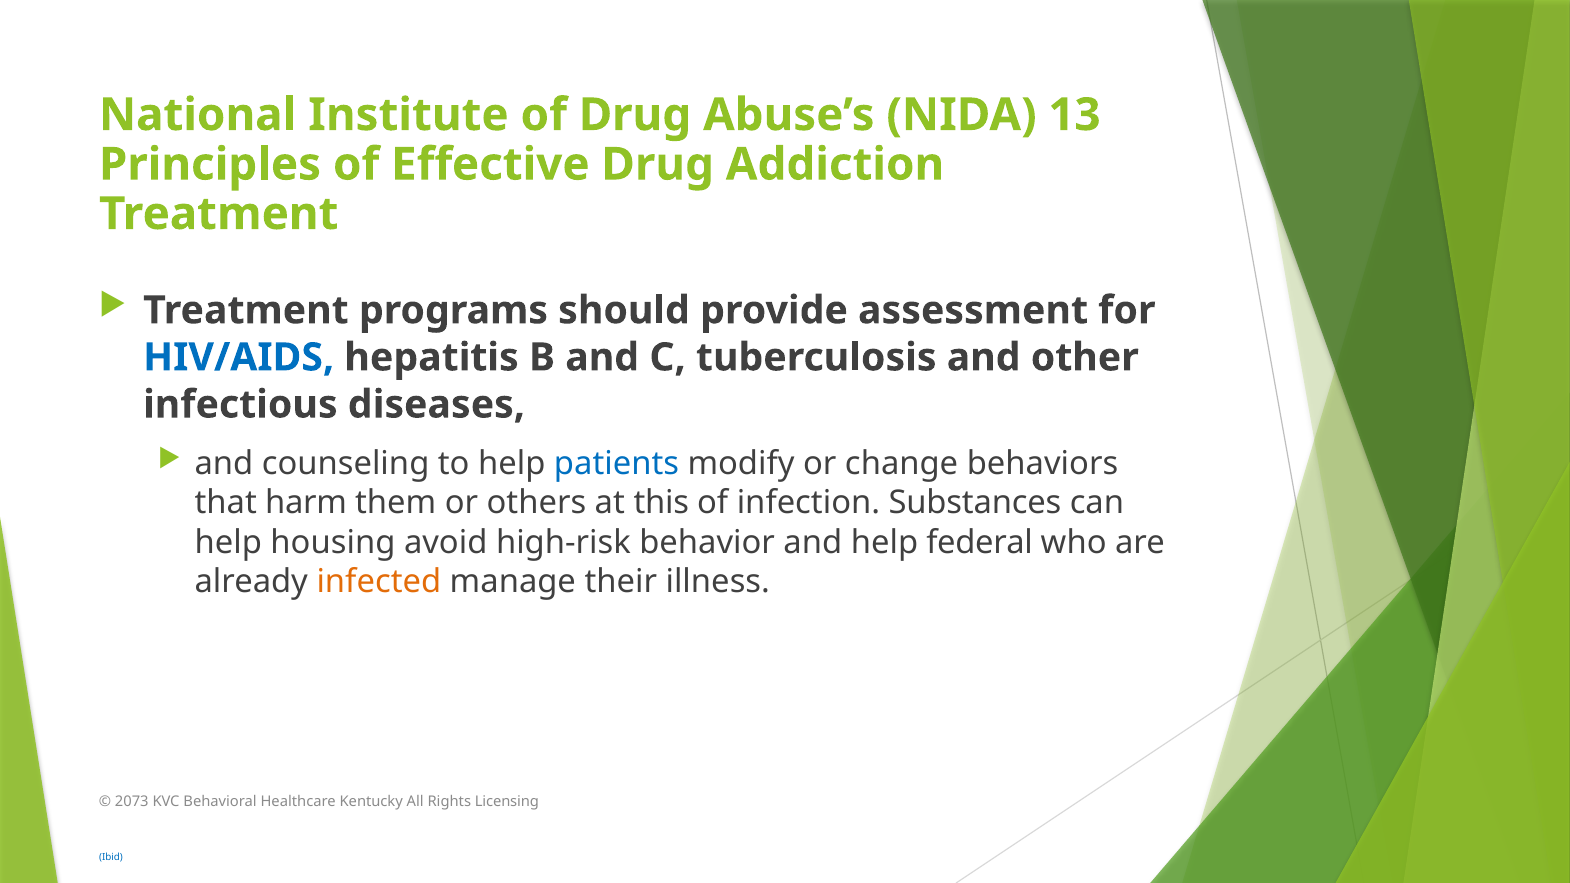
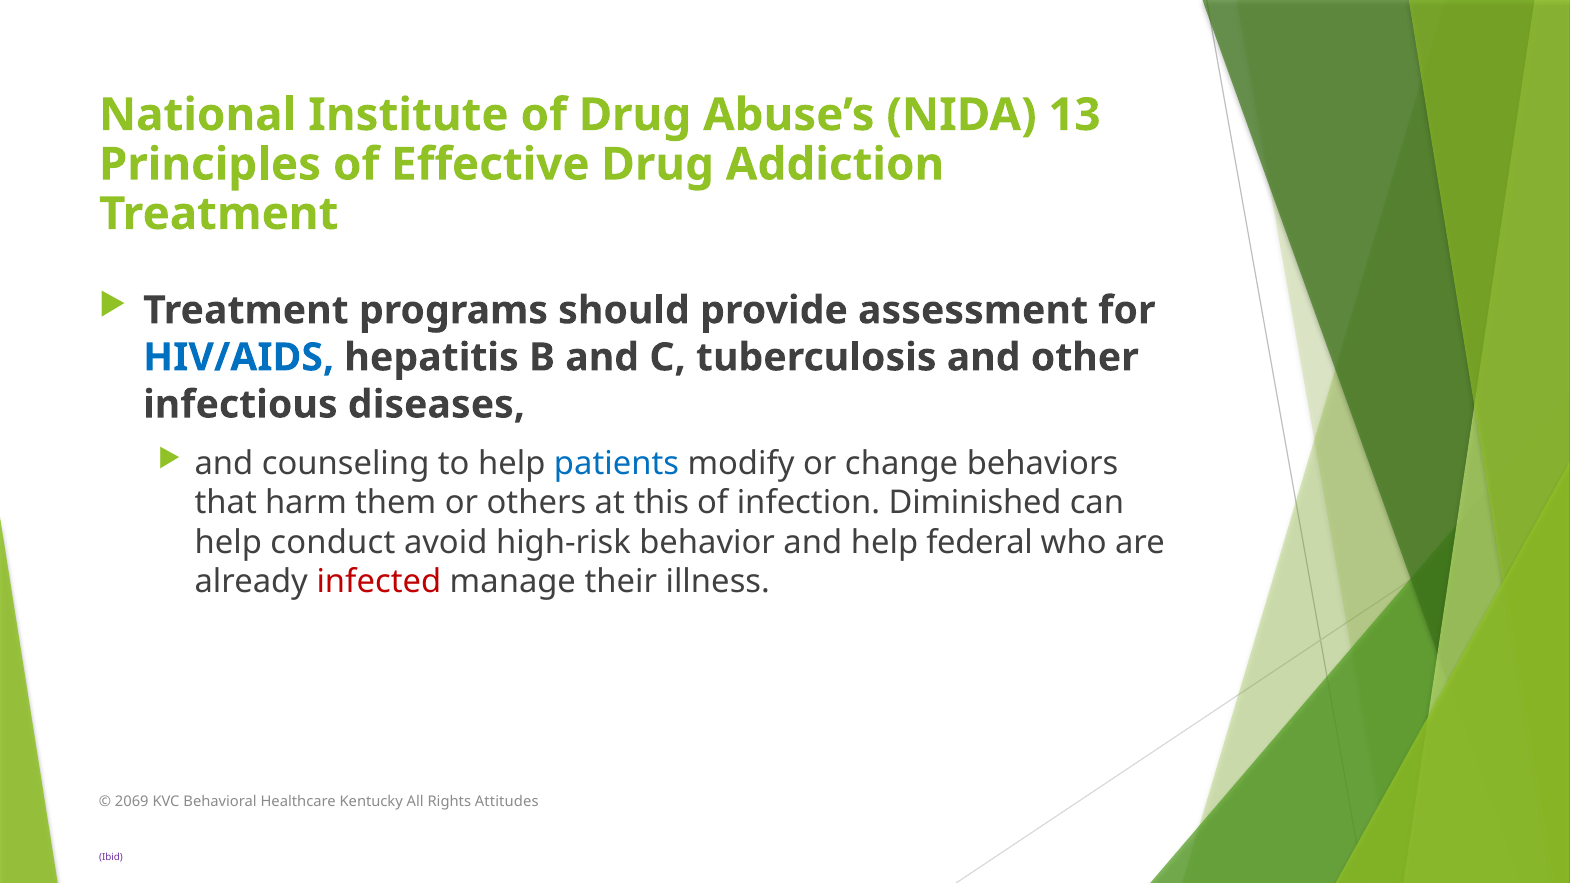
Substances: Substances -> Diminished
housing: housing -> conduct
infected colour: orange -> red
2073: 2073 -> 2069
Licensing: Licensing -> Attitudes
Ibid colour: blue -> purple
